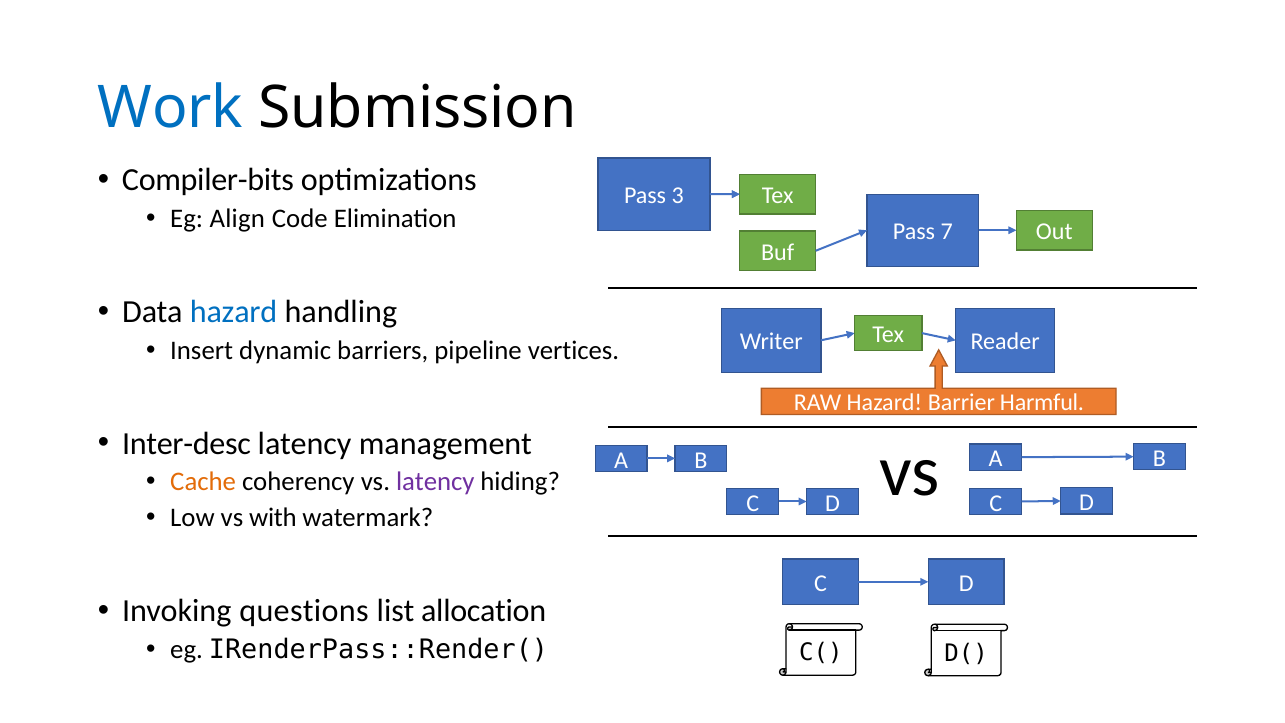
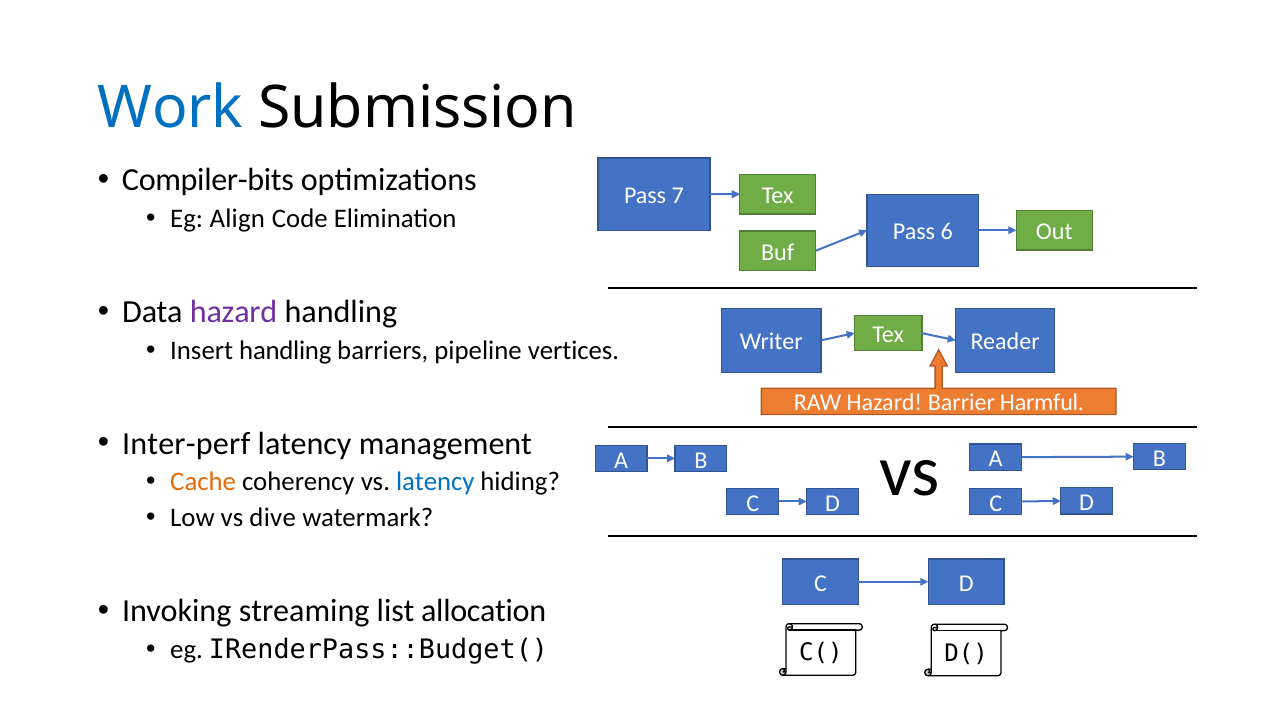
3: 3 -> 7
7: 7 -> 6
hazard at (234, 312) colour: blue -> purple
Insert dynamic: dynamic -> handling
Inter-desc: Inter-desc -> Inter-perf
latency at (435, 482) colour: purple -> blue
with: with -> dive
questions: questions -> streaming
IRenderPass::Render(: IRenderPass::Render( -> IRenderPass::Budget(
